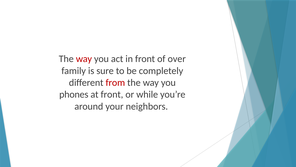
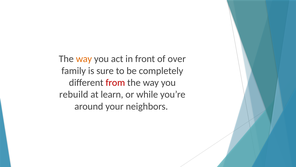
way at (84, 59) colour: red -> orange
phones: phones -> rebuild
at front: front -> learn
